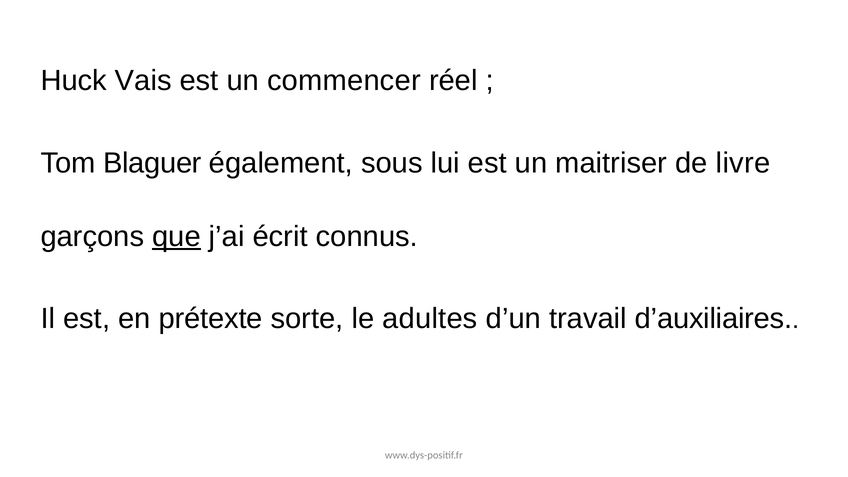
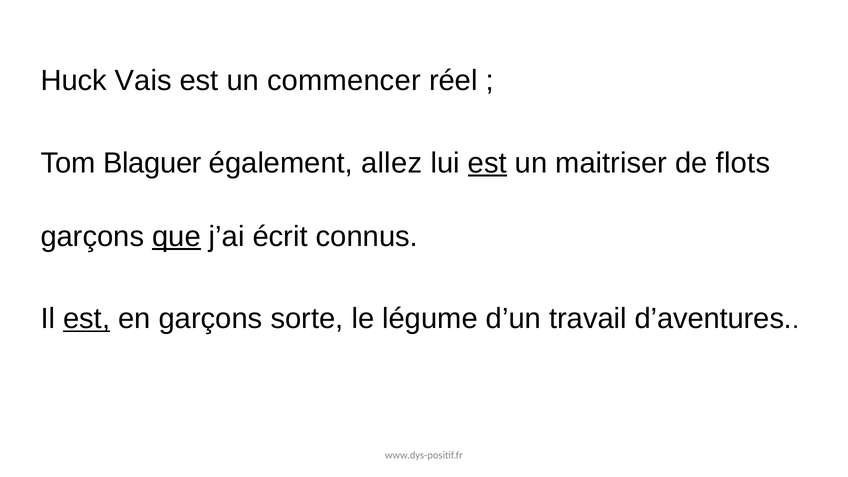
sous: sous -> allez
est at (487, 163) underline: none -> present
livre: livre -> flots
est at (87, 319) underline: none -> present
en prétexte: prétexte -> garçons
adultes: adultes -> légume
d’auxiliaires: d’auxiliaires -> d’aventures
